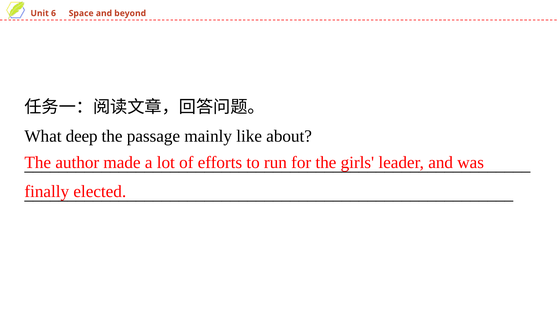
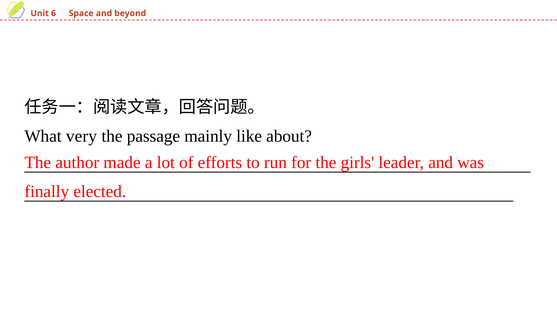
deep: deep -> very
